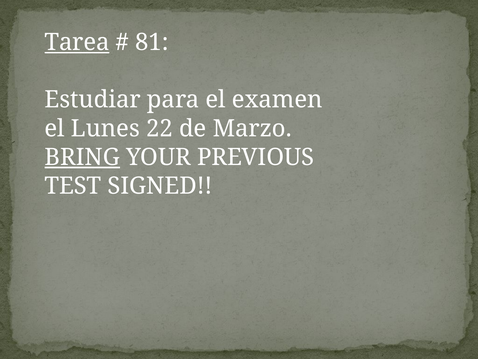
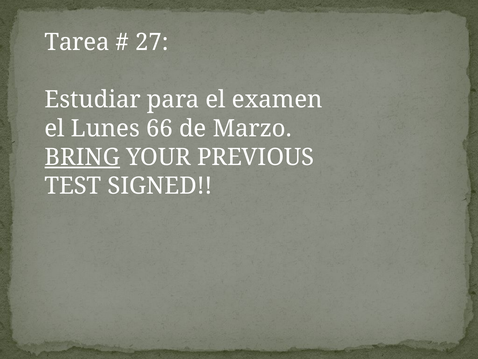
Tarea underline: present -> none
81: 81 -> 27
22: 22 -> 66
